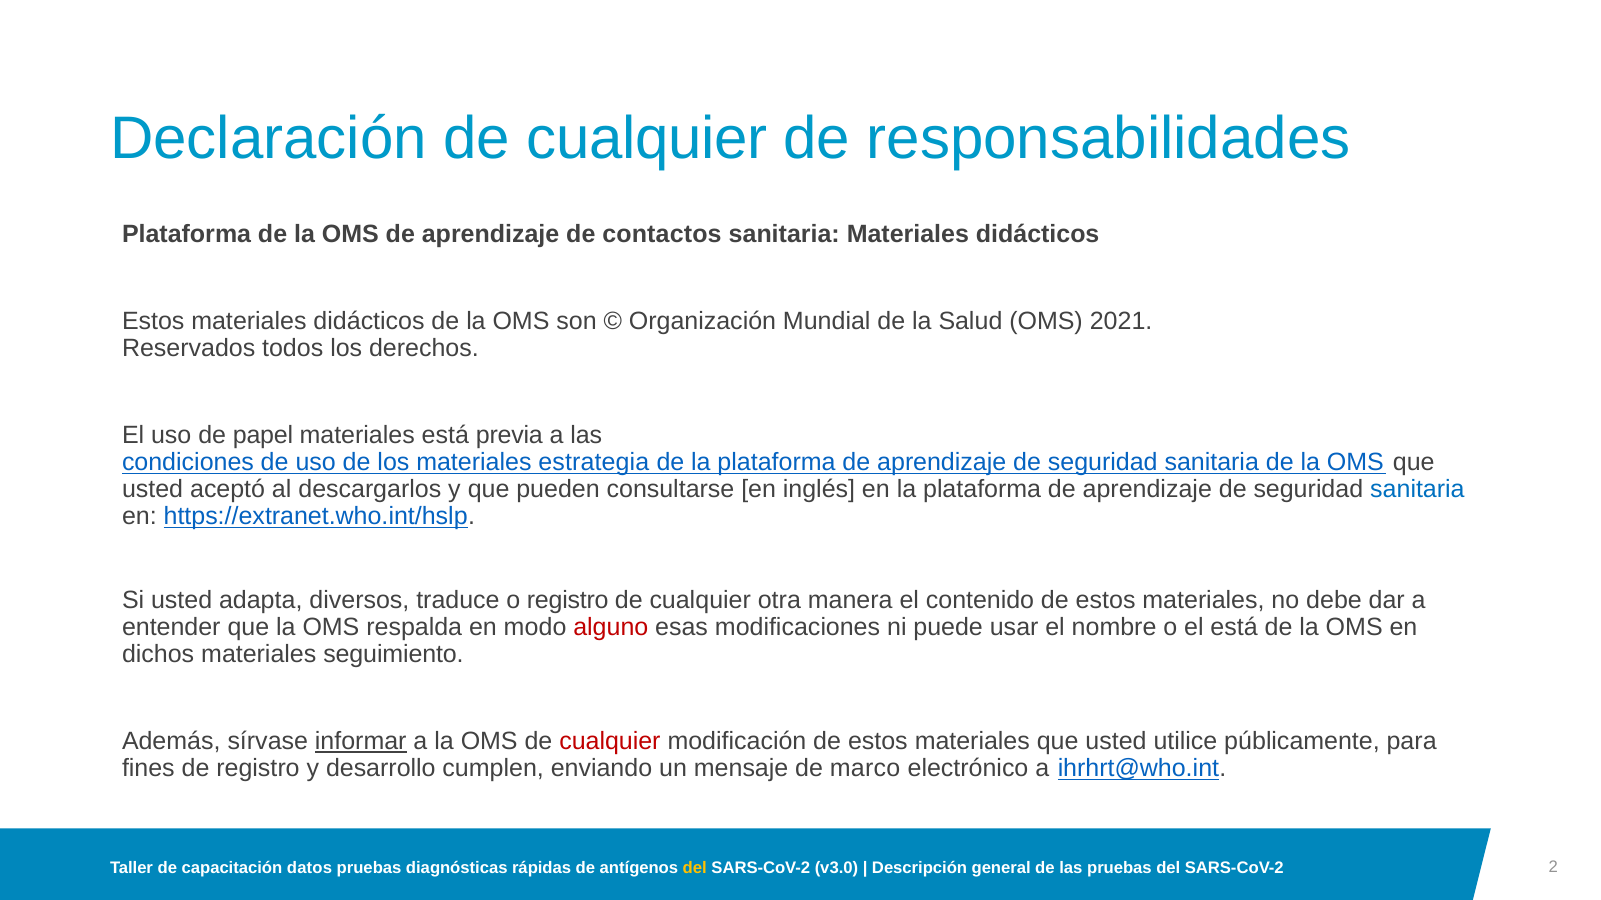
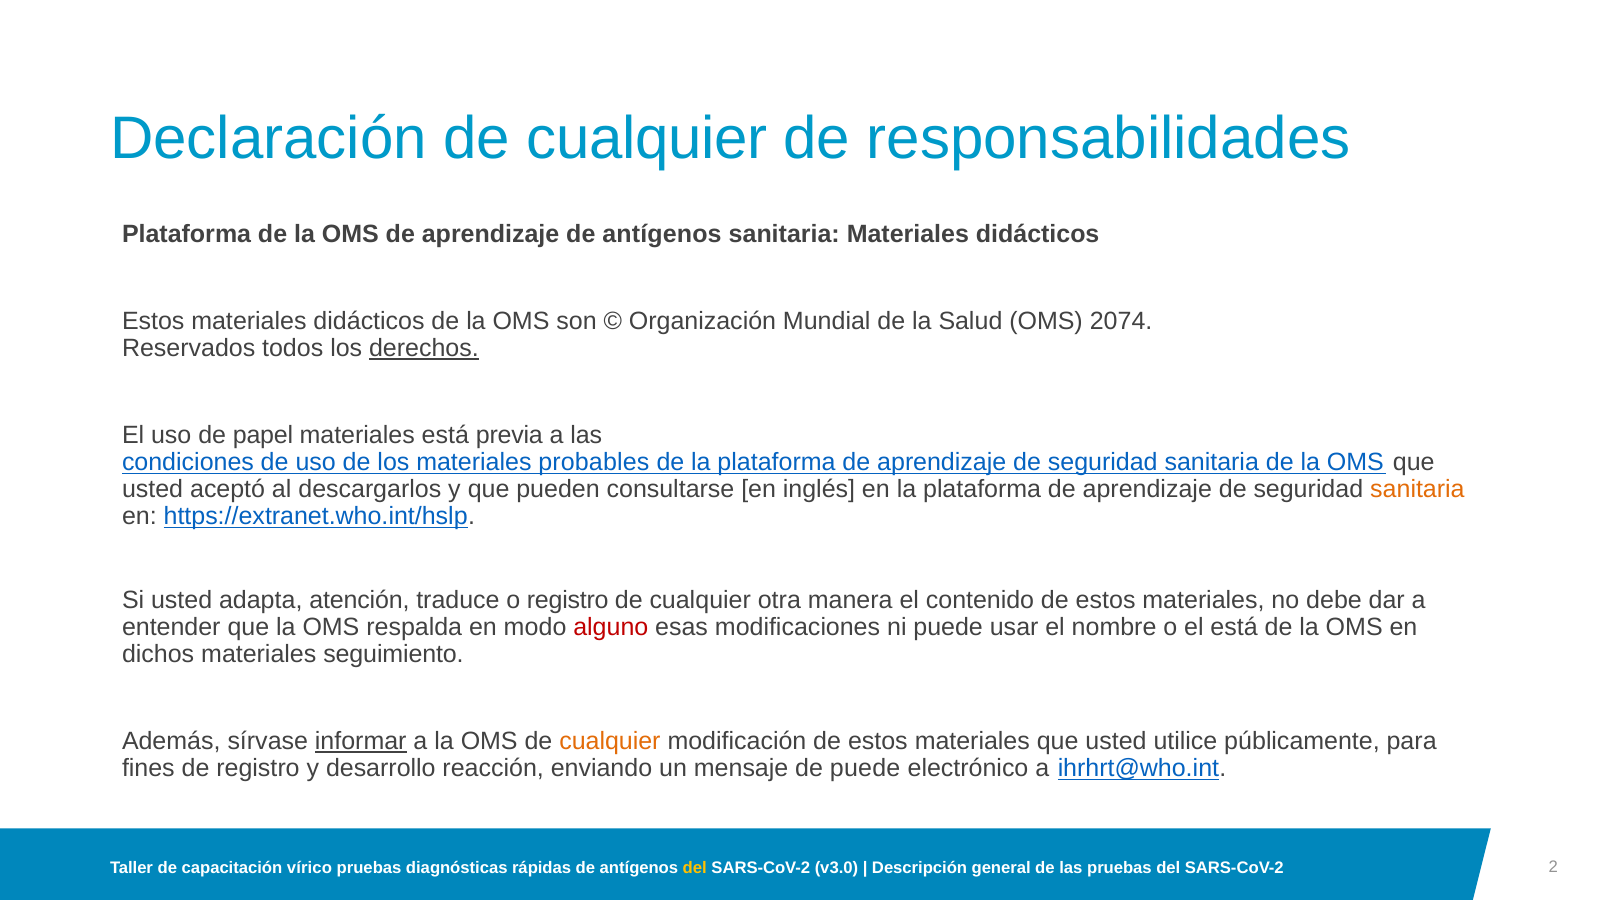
aprendizaje de contactos: contactos -> antígenos
2021: 2021 -> 2074
derechos underline: none -> present
estrategia: estrategia -> probables
sanitaria at (1417, 490) colour: blue -> orange
diversos: diversos -> atención
cualquier at (610, 742) colour: red -> orange
cumplen: cumplen -> reacción
de marco: marco -> puede
datos: datos -> vírico
